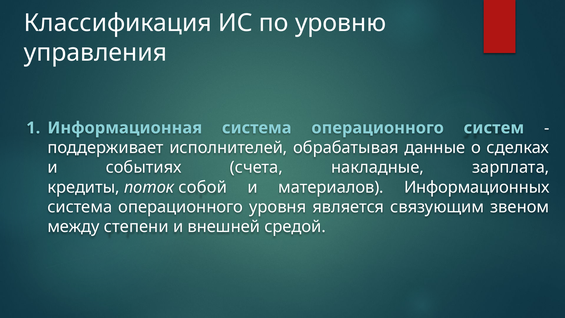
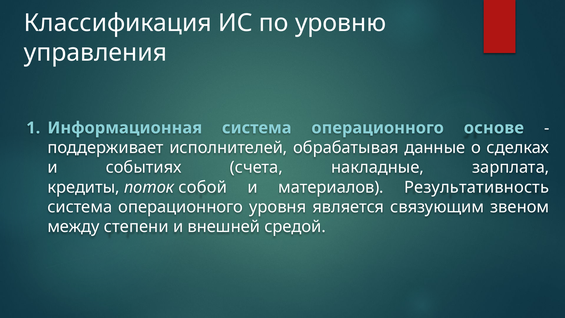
систем: систем -> основе
Информационных: Информационных -> Результативность
